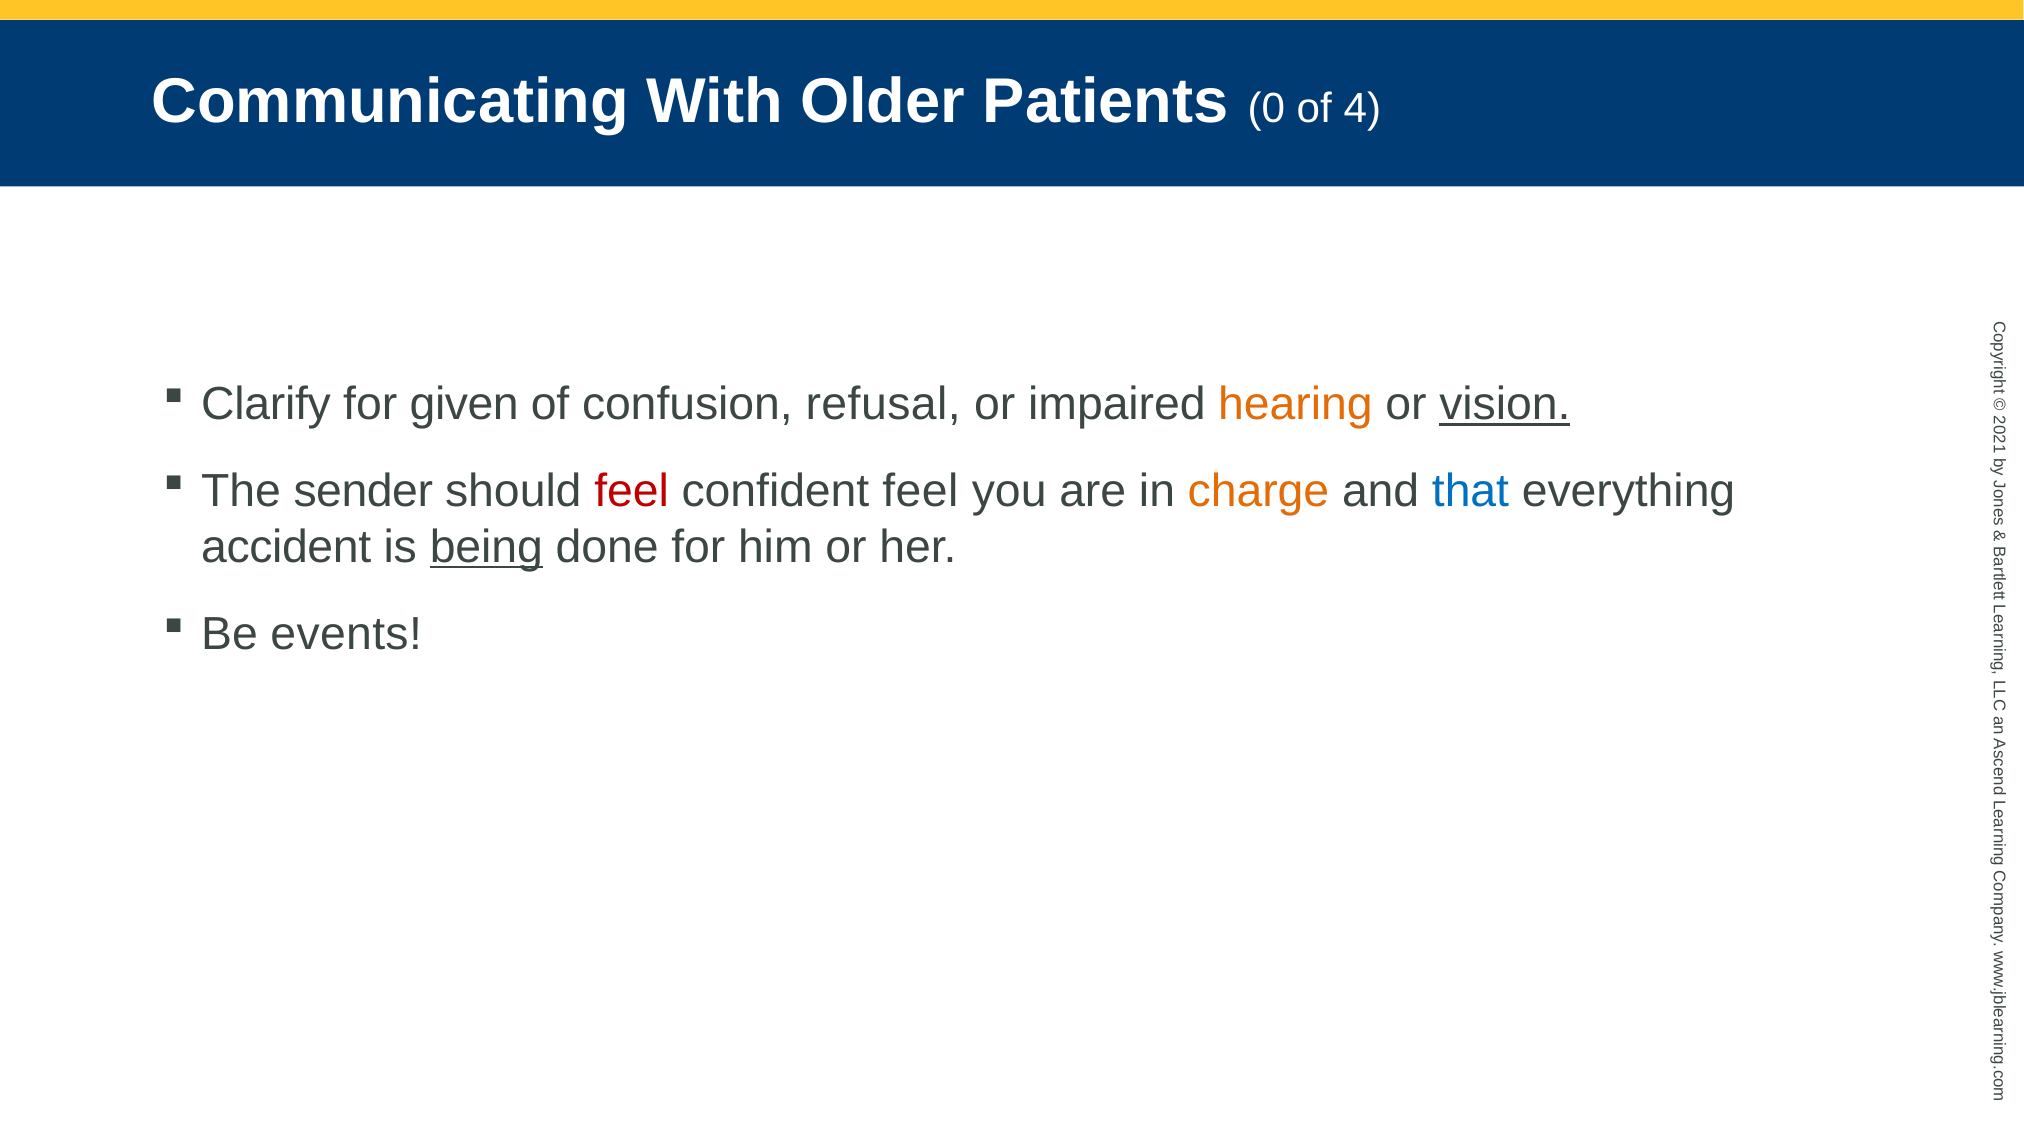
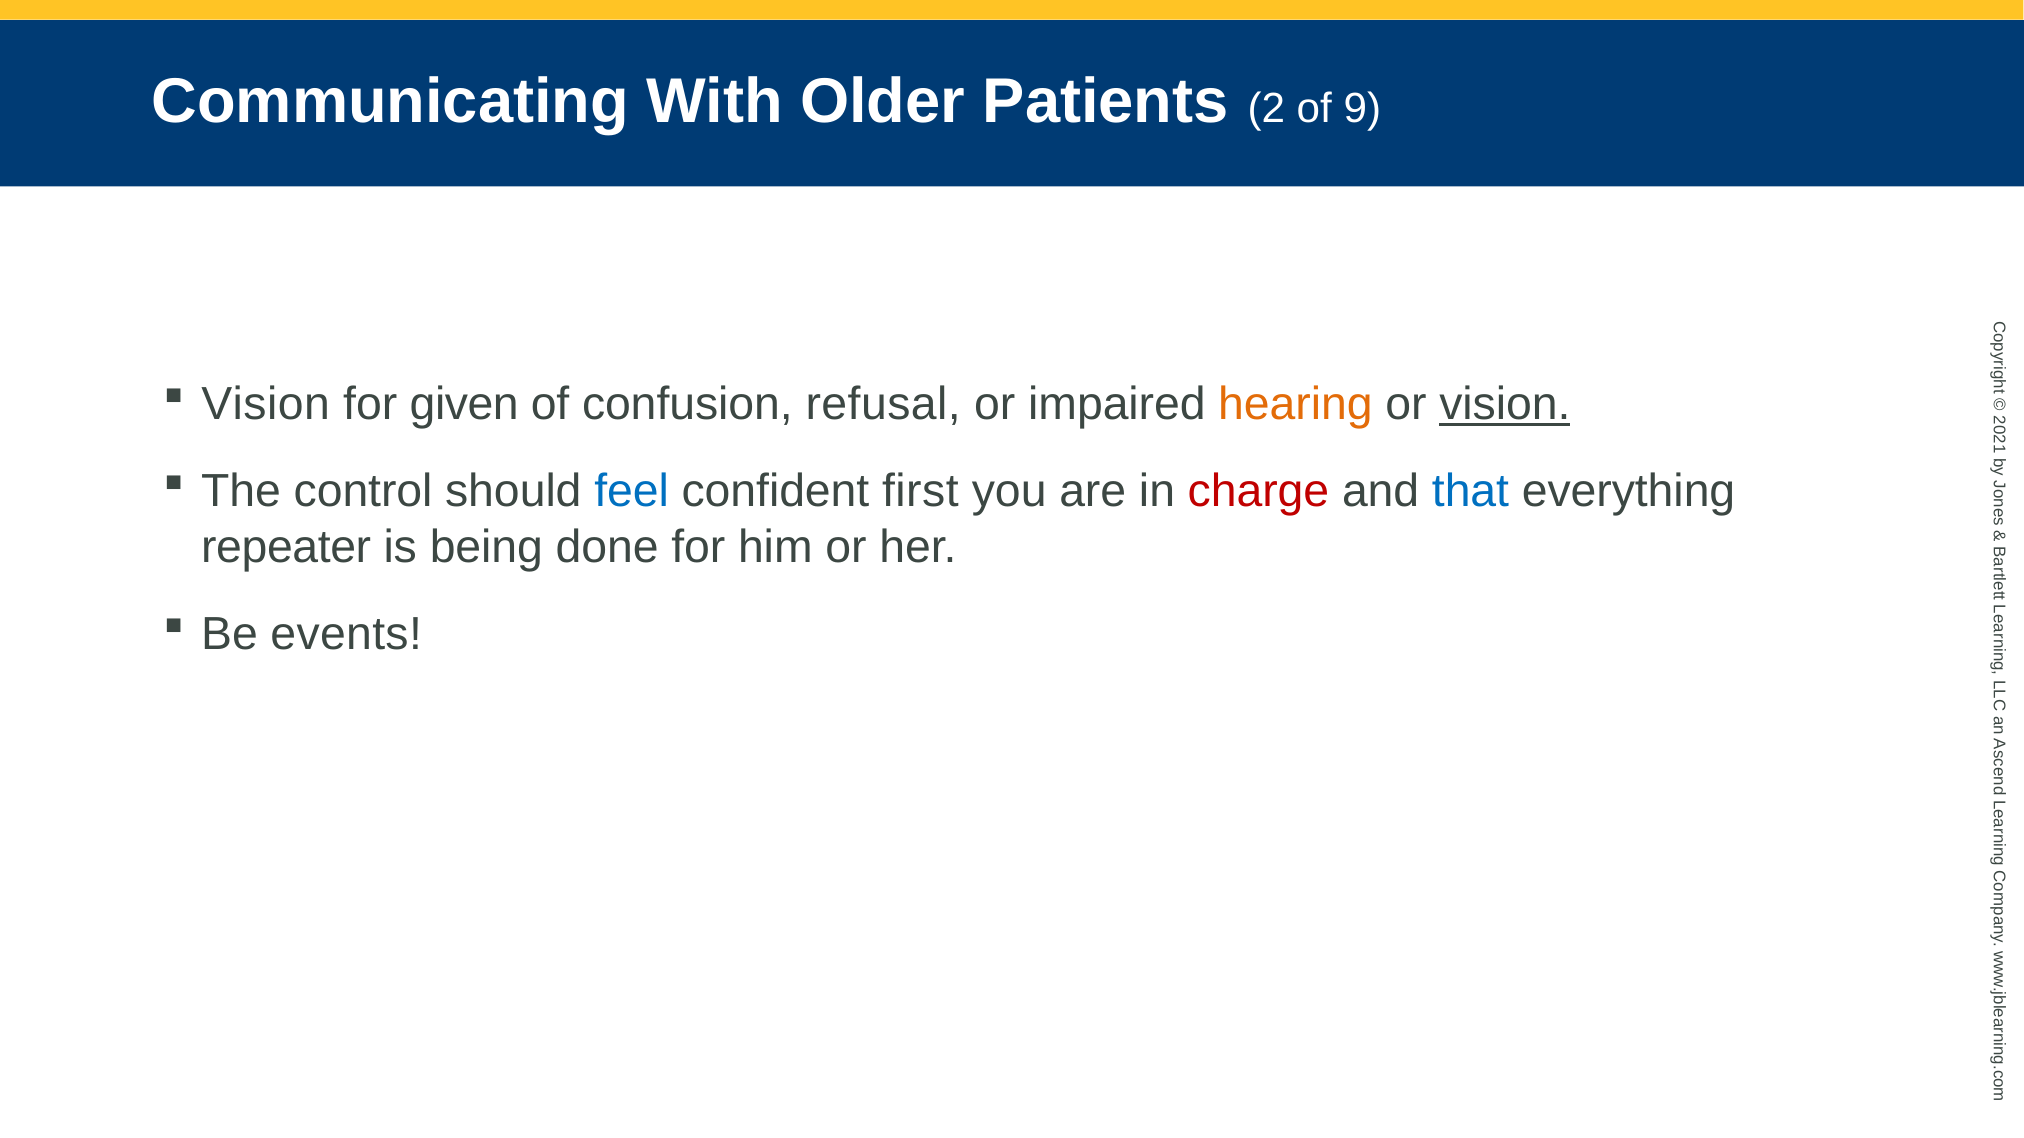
Patients 0: 0 -> 2
4: 4 -> 9
Clarify at (266, 404): Clarify -> Vision
sender: sender -> control
feel at (632, 492) colour: red -> blue
confident feel: feel -> first
charge colour: orange -> red
accident: accident -> repeater
being underline: present -> none
